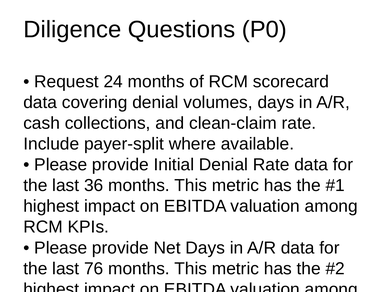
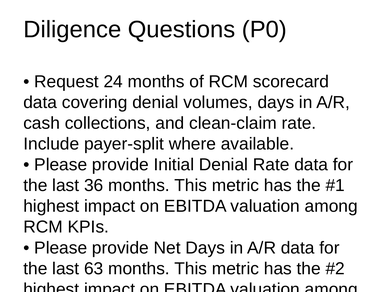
76: 76 -> 63
